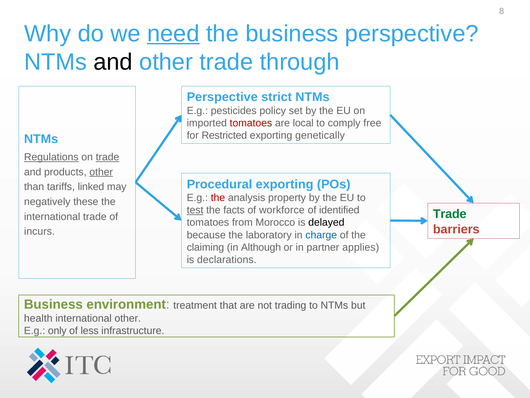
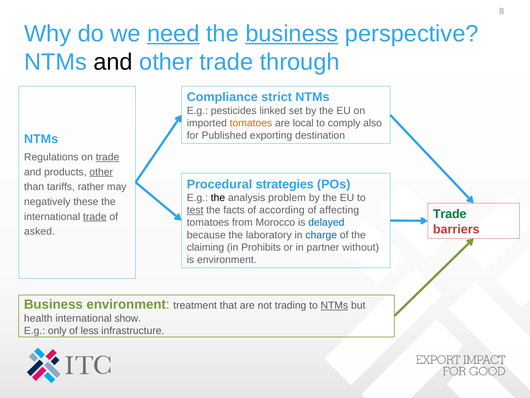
business at (292, 34) underline: none -> present
Perspective at (222, 97): Perspective -> Compliance
policy: policy -> linked
tomatoes at (251, 123) colour: red -> orange
free: free -> also
Restricted: Restricted -> Published
genetically: genetically -> destination
Regulations underline: present -> none
Procedural exporting: exporting -> strategies
linked: linked -> rather
the at (218, 198) colour: red -> black
property: property -> problem
workforce: workforce -> according
identified: identified -> affecting
trade at (95, 216) underline: none -> present
delayed colour: black -> blue
incurs: incurs -> asked
Although: Although -> Prohibits
applies: applies -> without
is declarations: declarations -> environment
NTMs at (334, 305) underline: none -> present
international other: other -> show
